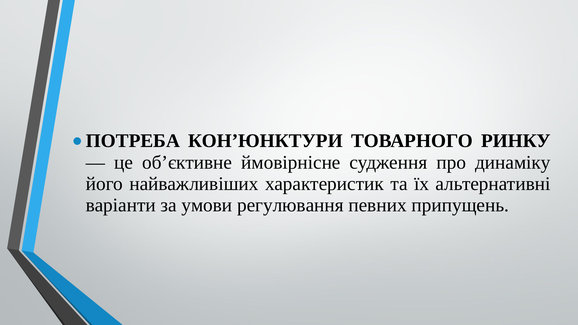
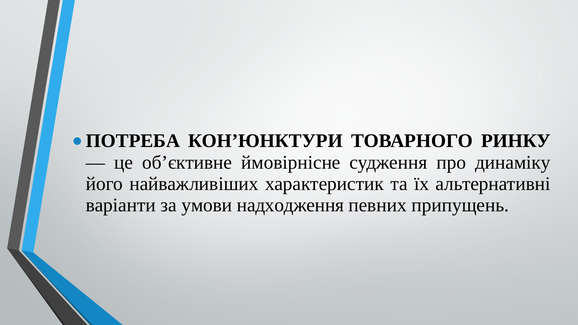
регулювання: регулювання -> надходження
